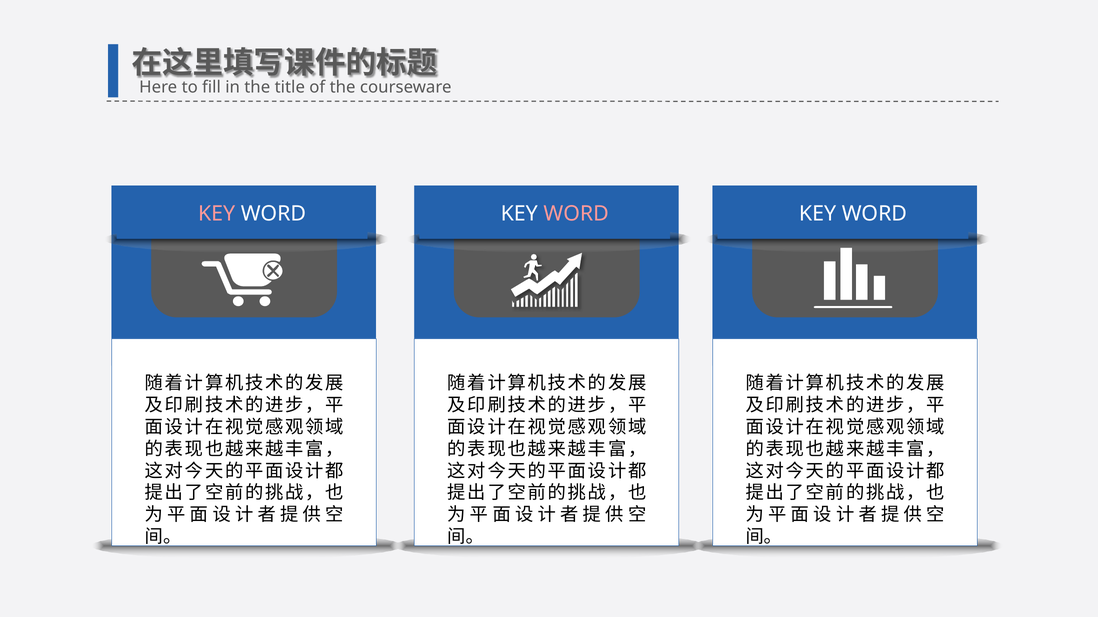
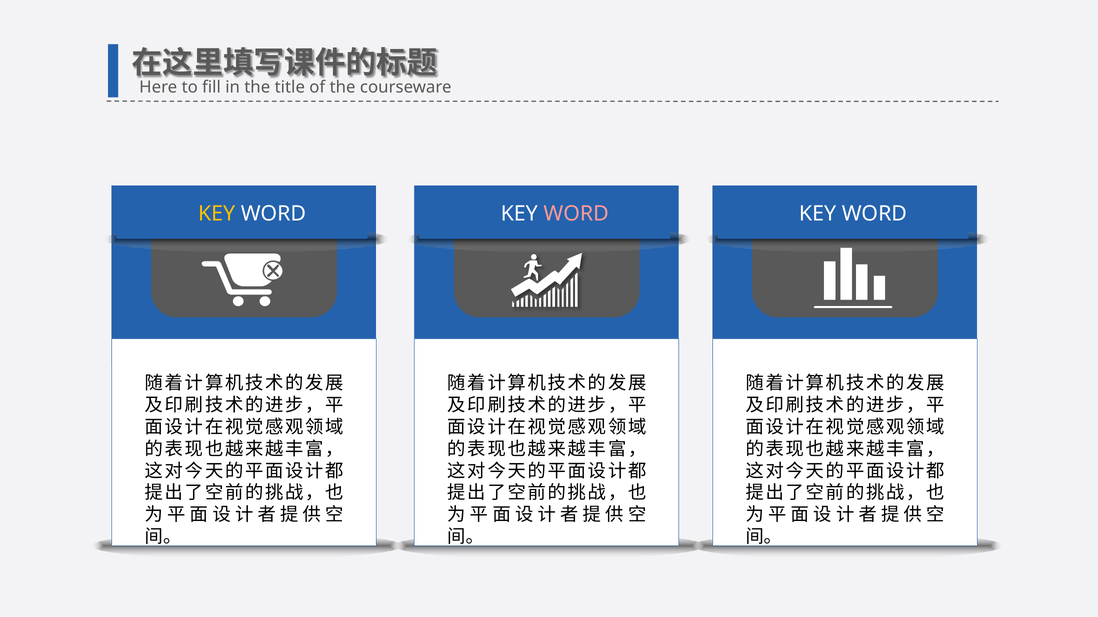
KEY at (217, 214) colour: pink -> yellow
